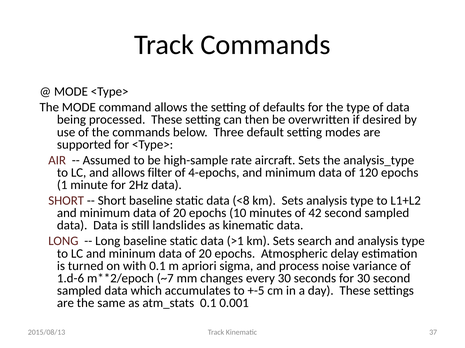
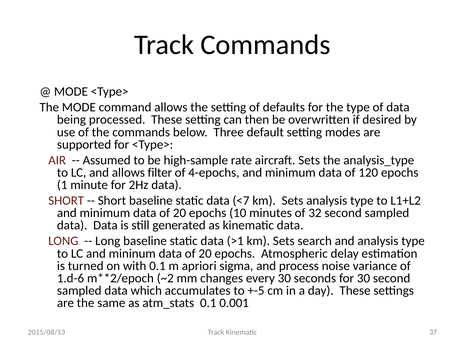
<8: <8 -> <7
42: 42 -> 32
landslides: landslides -> generated
~7: ~7 -> ~2
